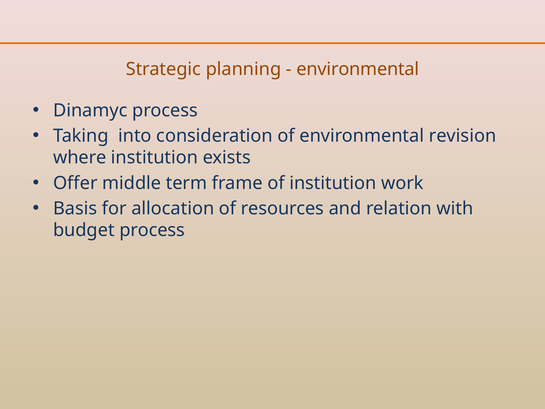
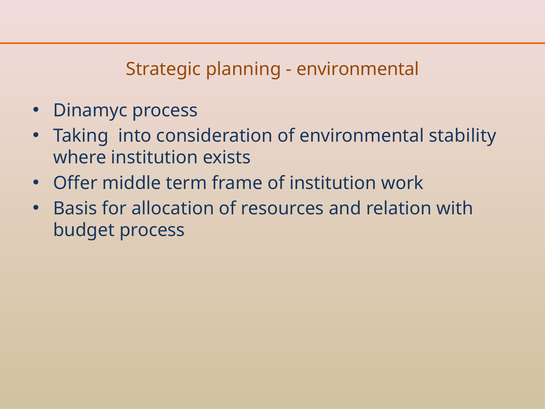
revision: revision -> stability
